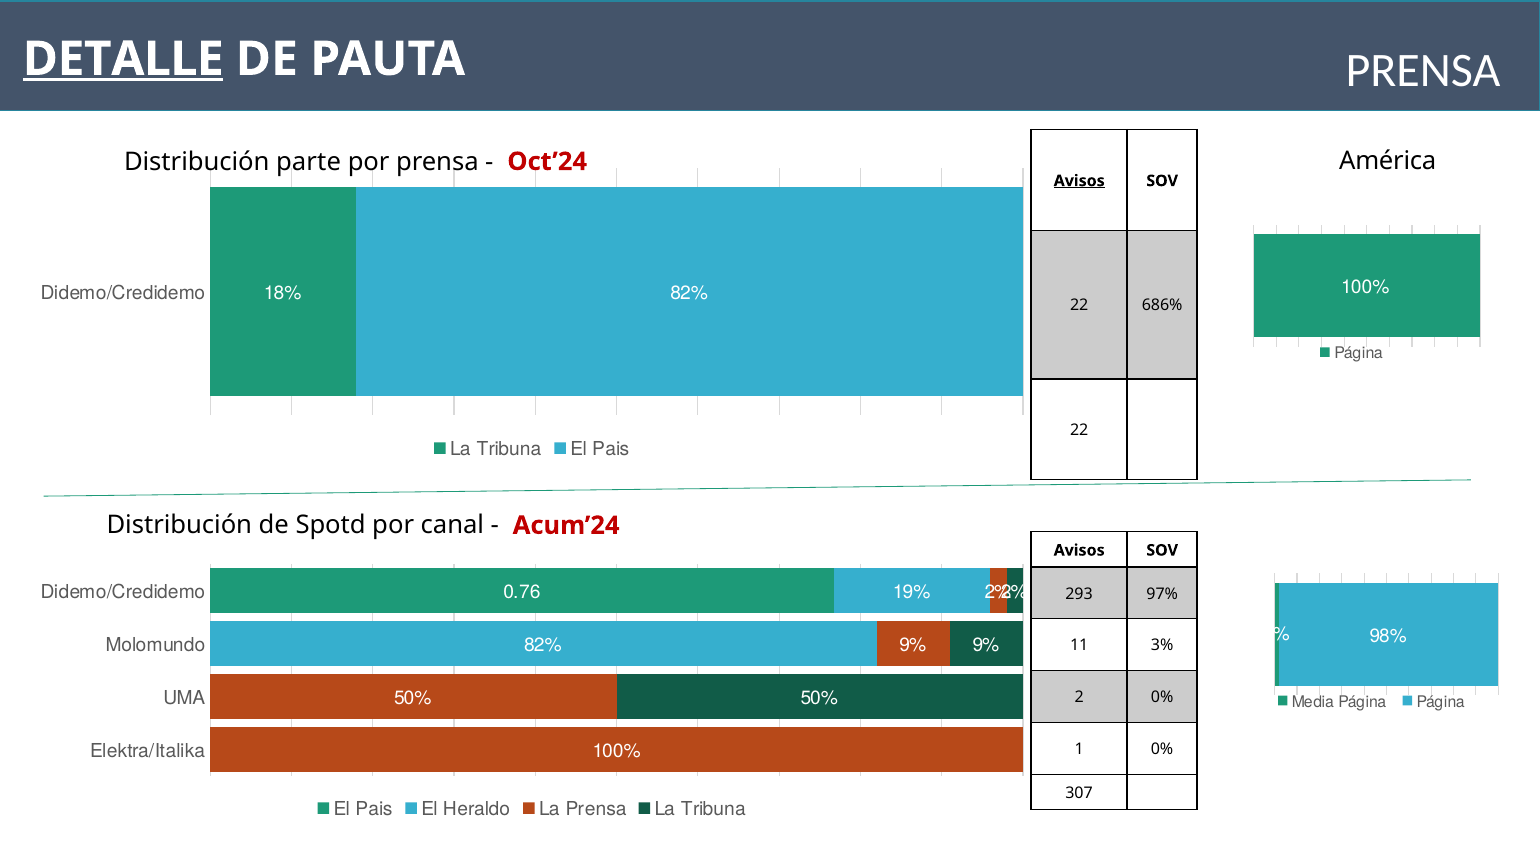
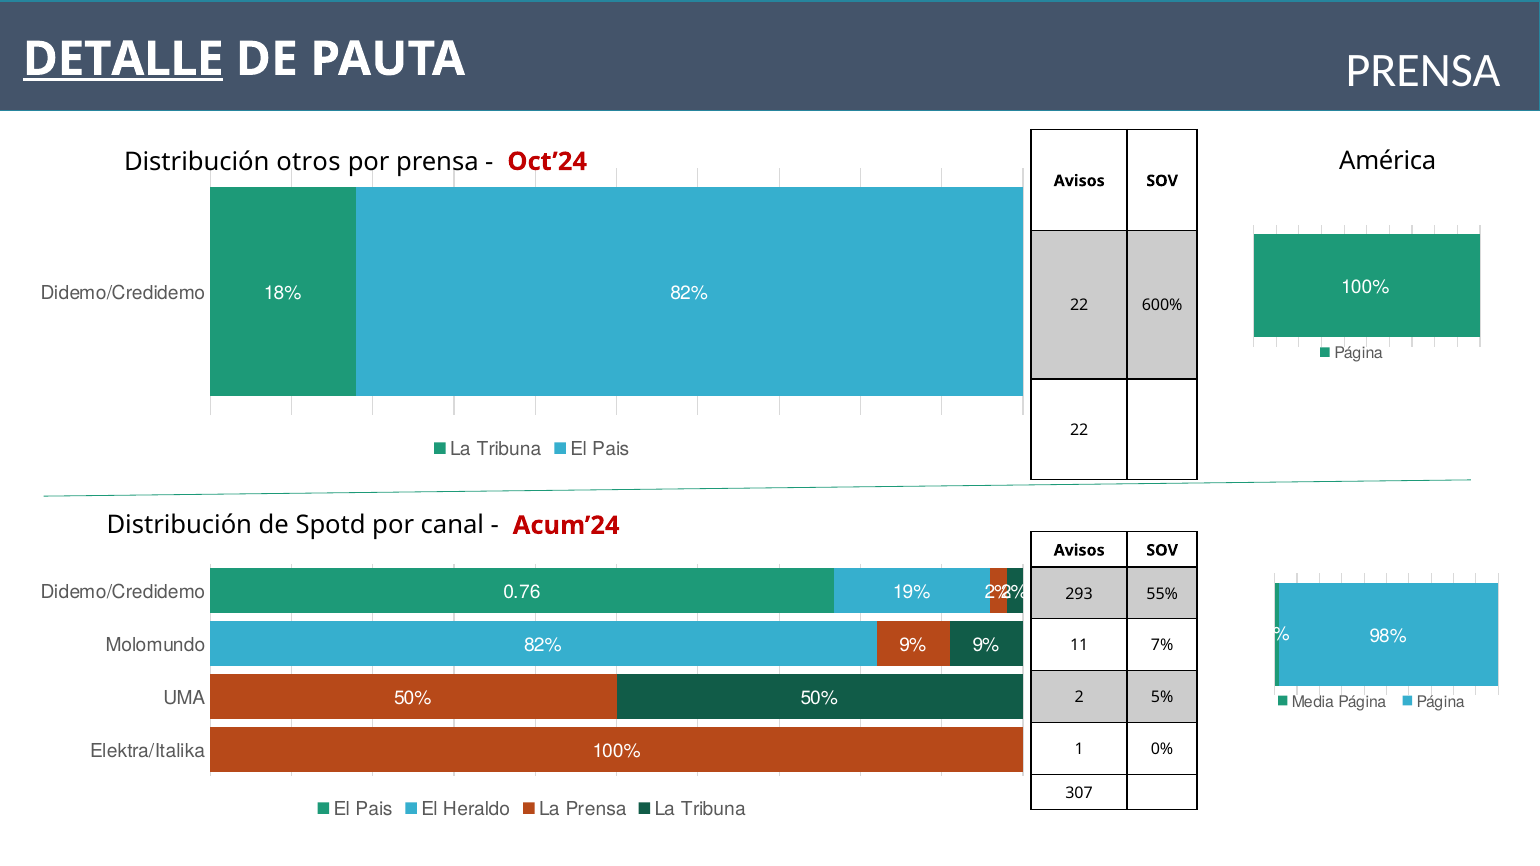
parte: parte -> otros
Avisos at (1079, 181) underline: present -> none
686%: 686% -> 600%
97%: 97% -> 55%
3%: 3% -> 7%
2 0%: 0% -> 5%
